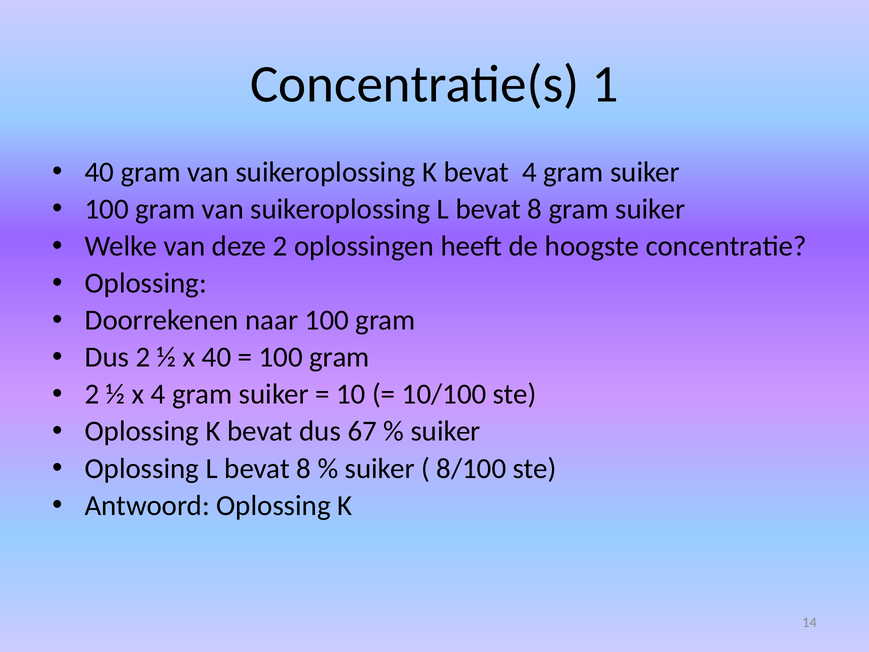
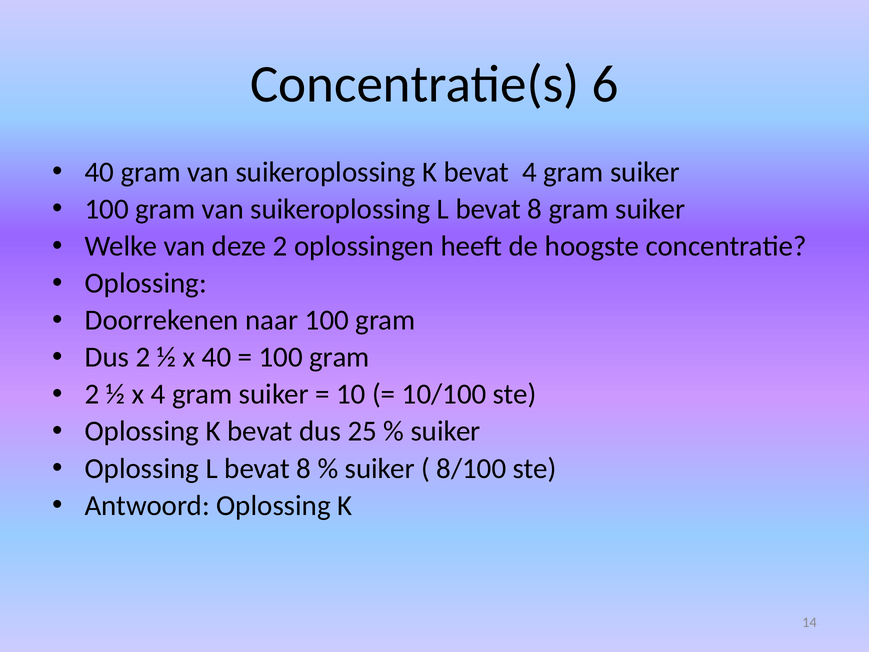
1: 1 -> 6
67: 67 -> 25
